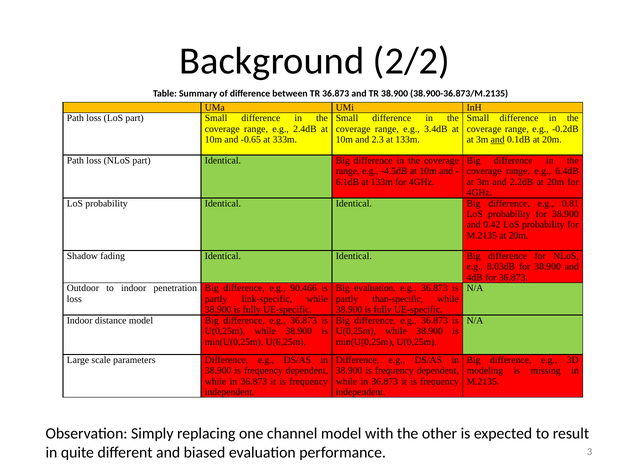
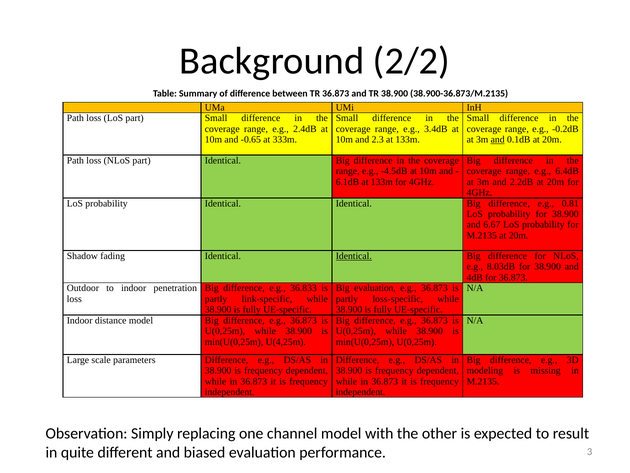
0.42: 0.42 -> 6.67
Identical at (354, 256) underline: none -> present
90.466: 90.466 -> 36.833
than-specific: than-specific -> loss-specific
U(6,25m: U(6,25m -> U(4,25m
